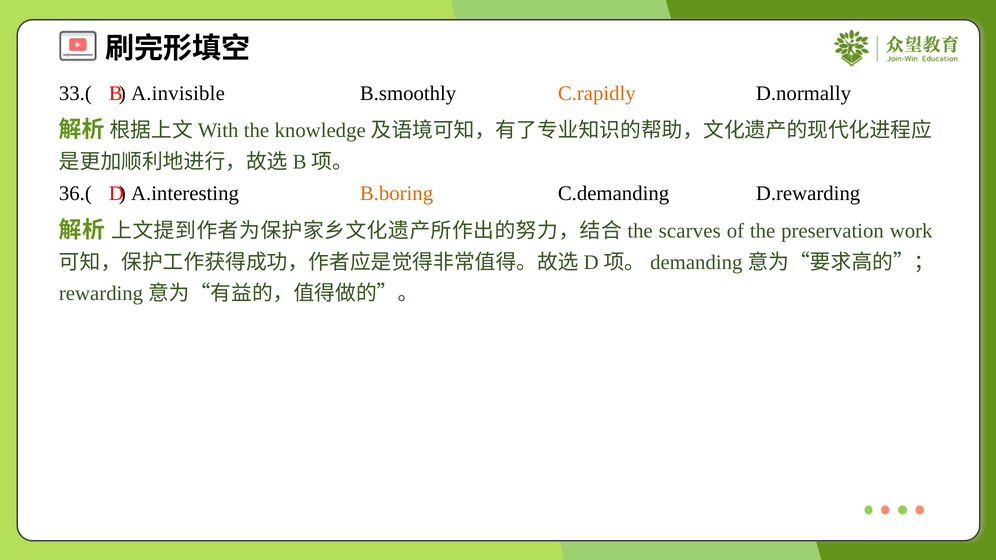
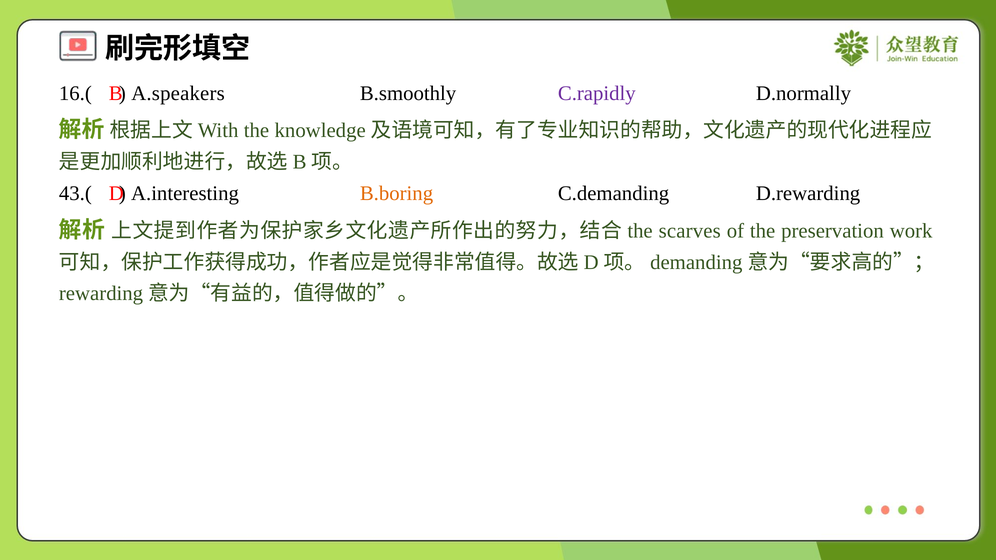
33.(: 33.( -> 16.(
A.invisible: A.invisible -> A.speakers
C.rapidly colour: orange -> purple
36.(: 36.( -> 43.(
